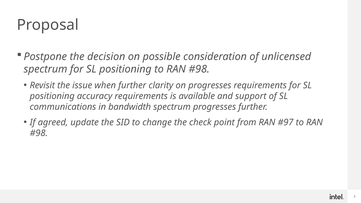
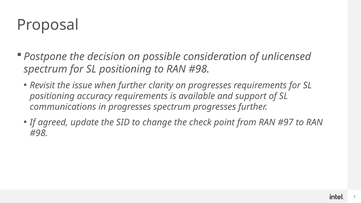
in bandwidth: bandwidth -> progresses
